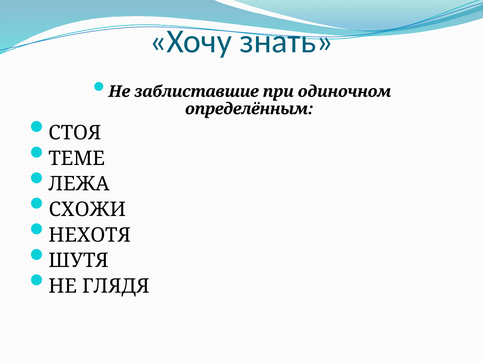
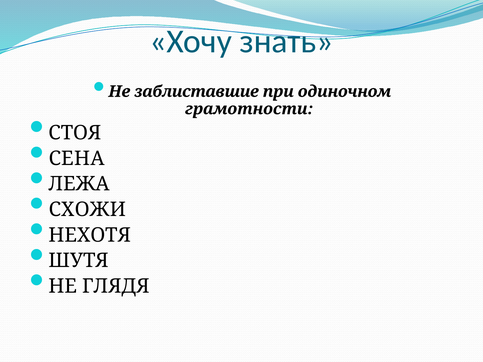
определённым: определённым -> грамотности
ТЕМЕ: ТЕМЕ -> СЕНА
